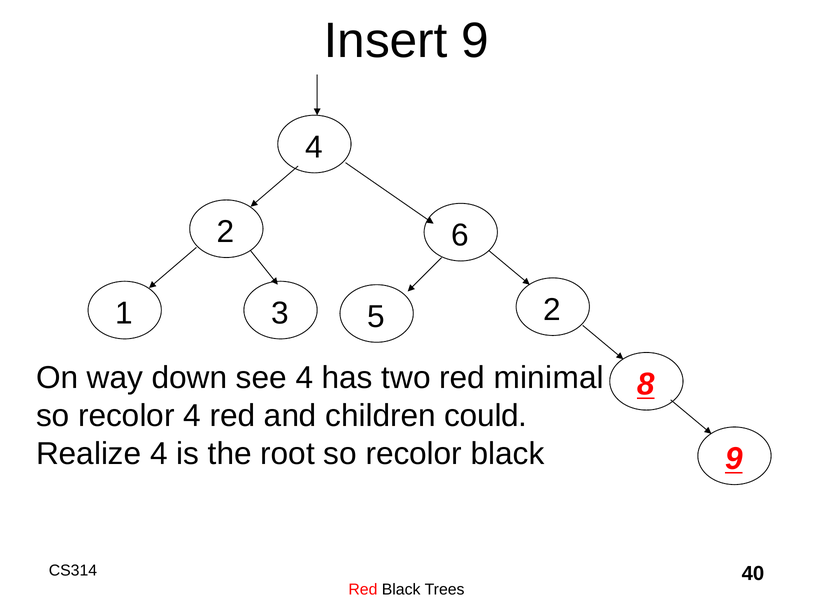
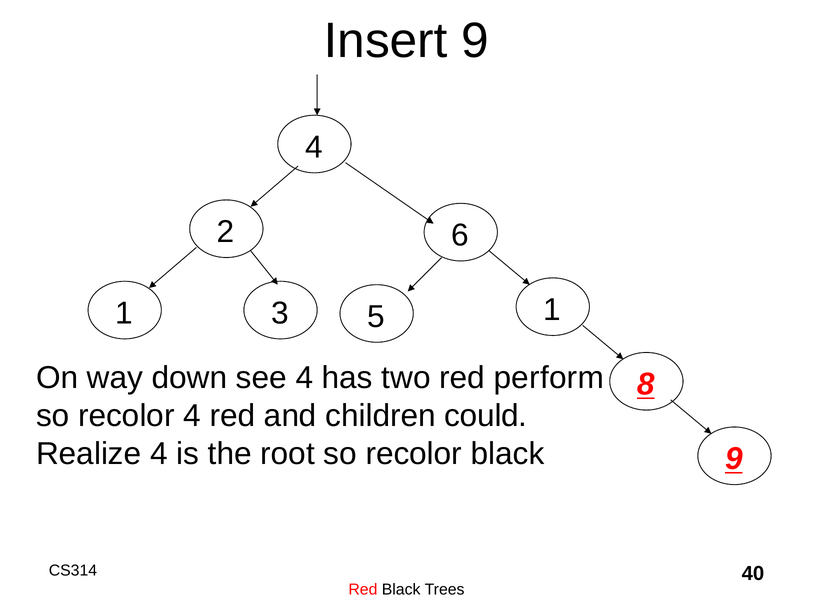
5 2: 2 -> 1
minimal: minimal -> perform
